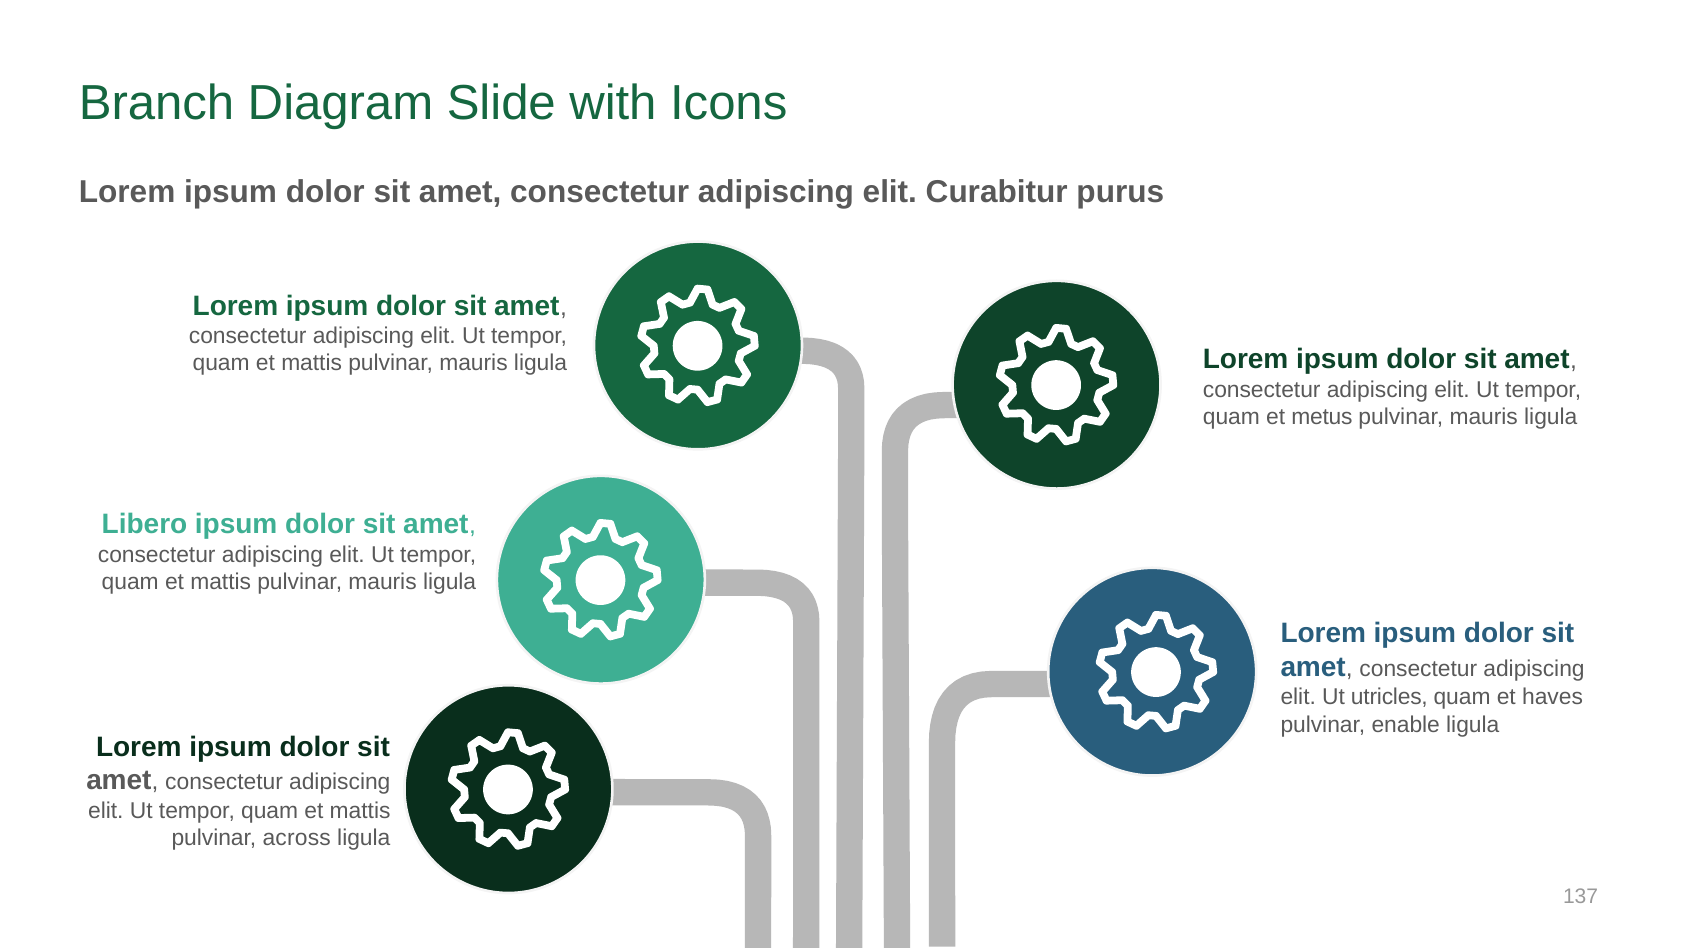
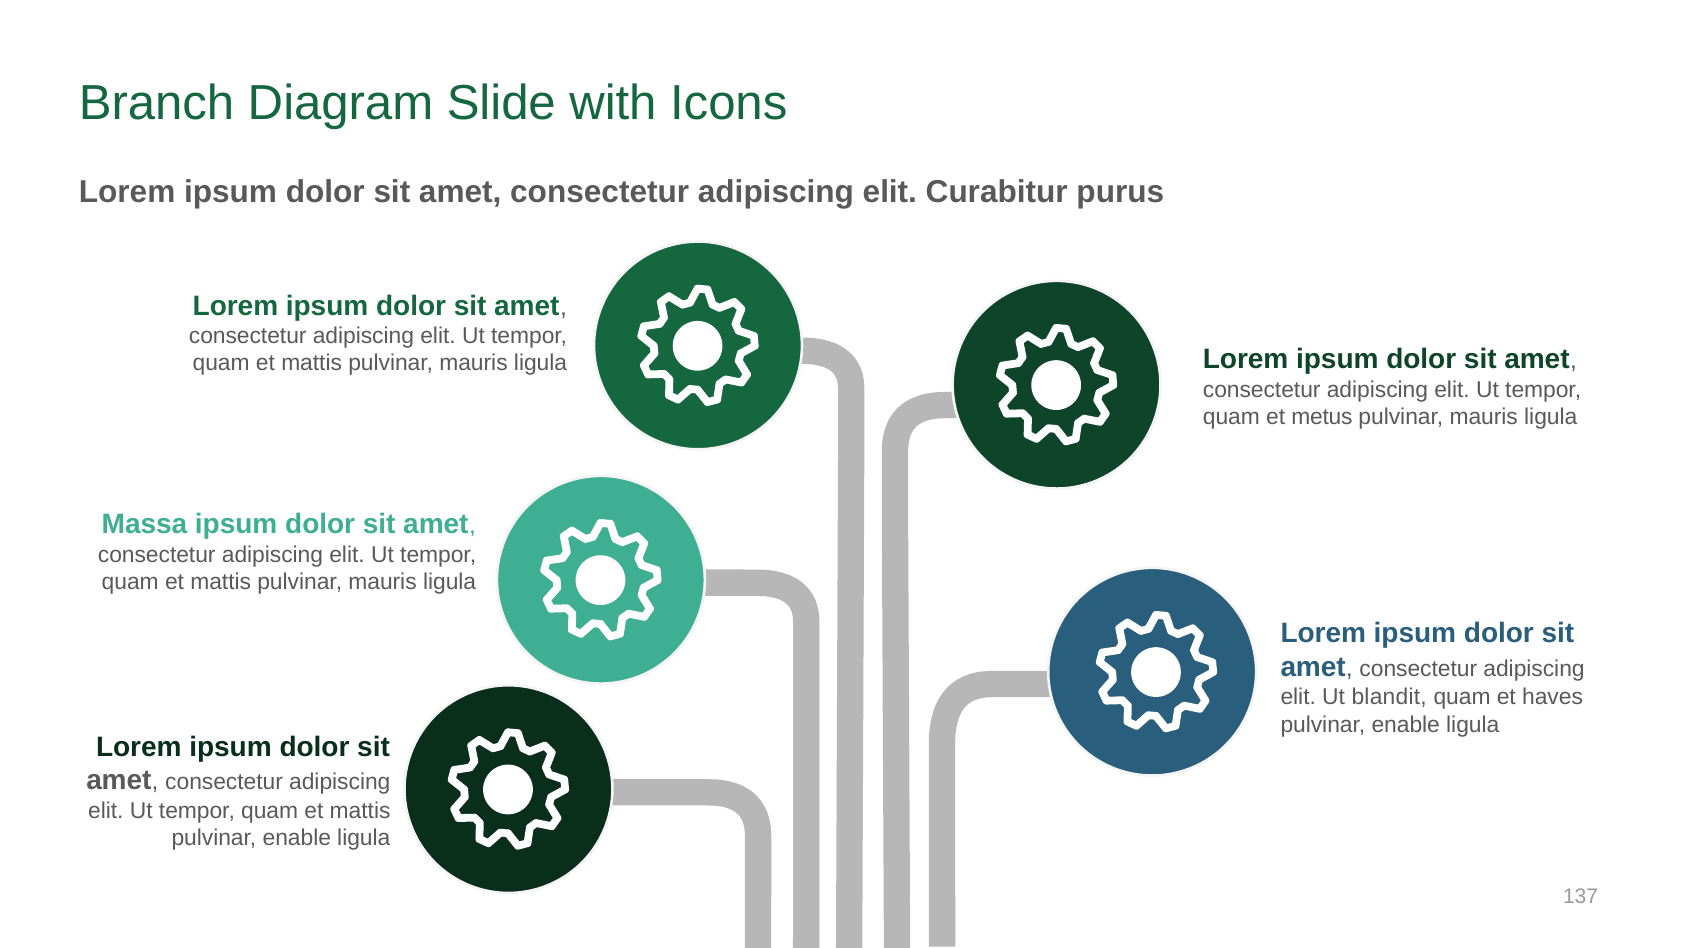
Libero: Libero -> Massa
utricles: utricles -> blandit
across at (297, 838): across -> enable
